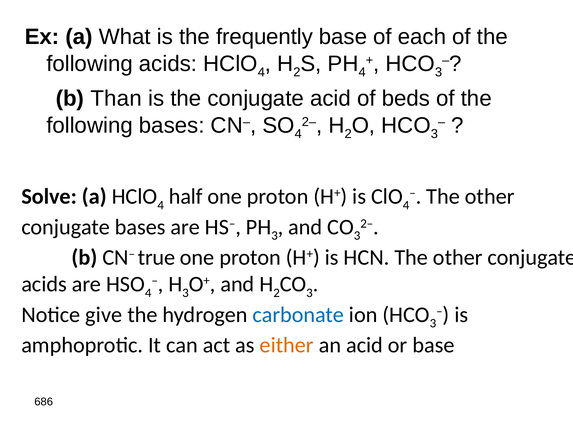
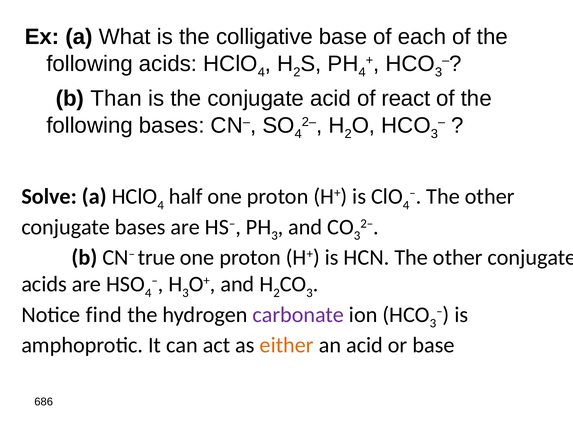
frequently: frequently -> colligative
beds: beds -> react
give: give -> find
carbonate colour: blue -> purple
